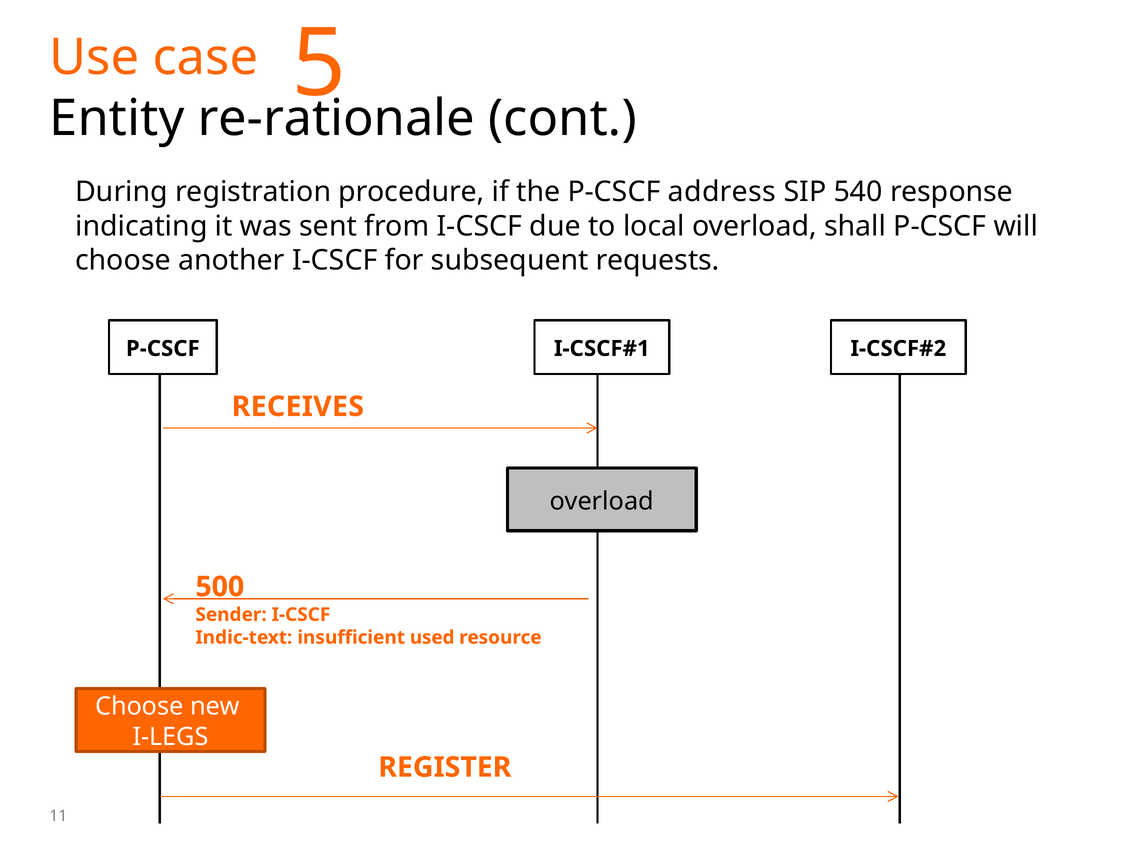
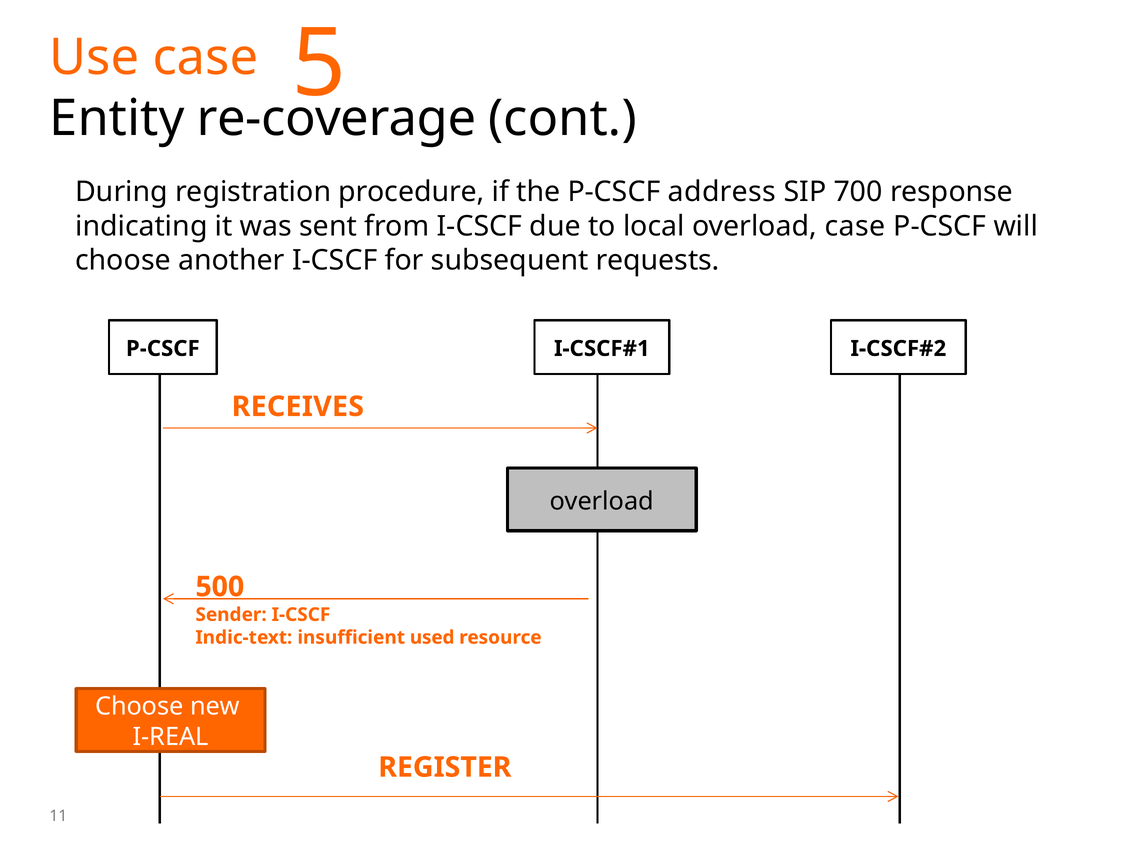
re-rationale: re-rationale -> re-coverage
540: 540 -> 700
overload shall: shall -> case
I-LEGS: I-LEGS -> I-REAL
